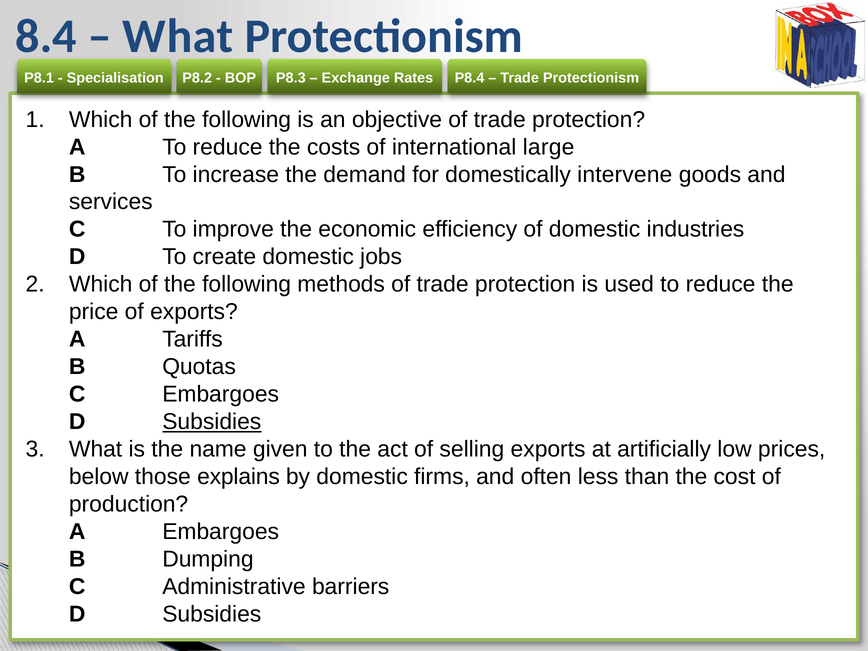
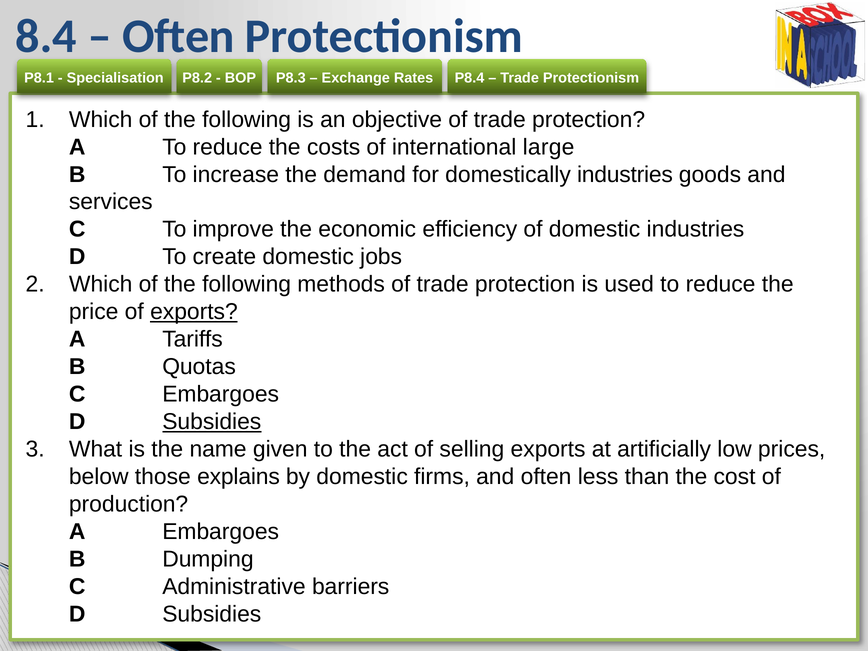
What at (178, 36): What -> Often
domestically intervene: intervene -> industries
exports at (194, 312) underline: none -> present
